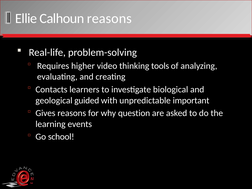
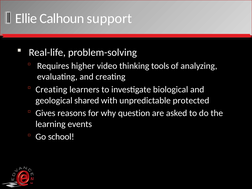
Calhoun reasons: reasons -> support
Contacts at (51, 89): Contacts -> Creating
guided: guided -> shared
important: important -> protected
